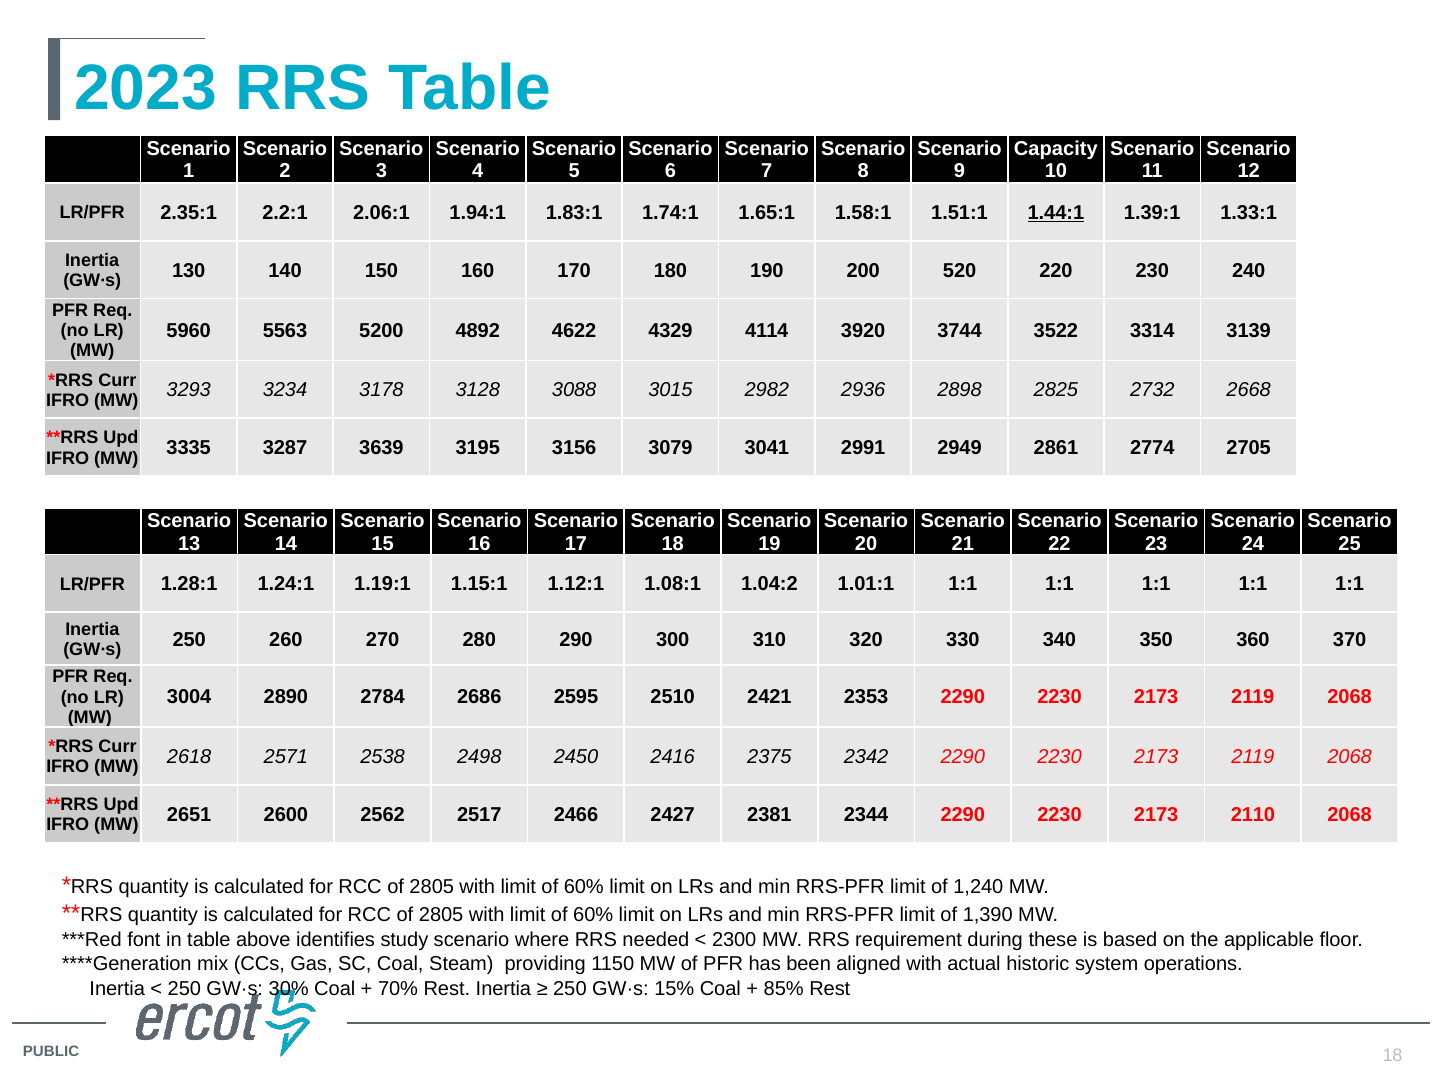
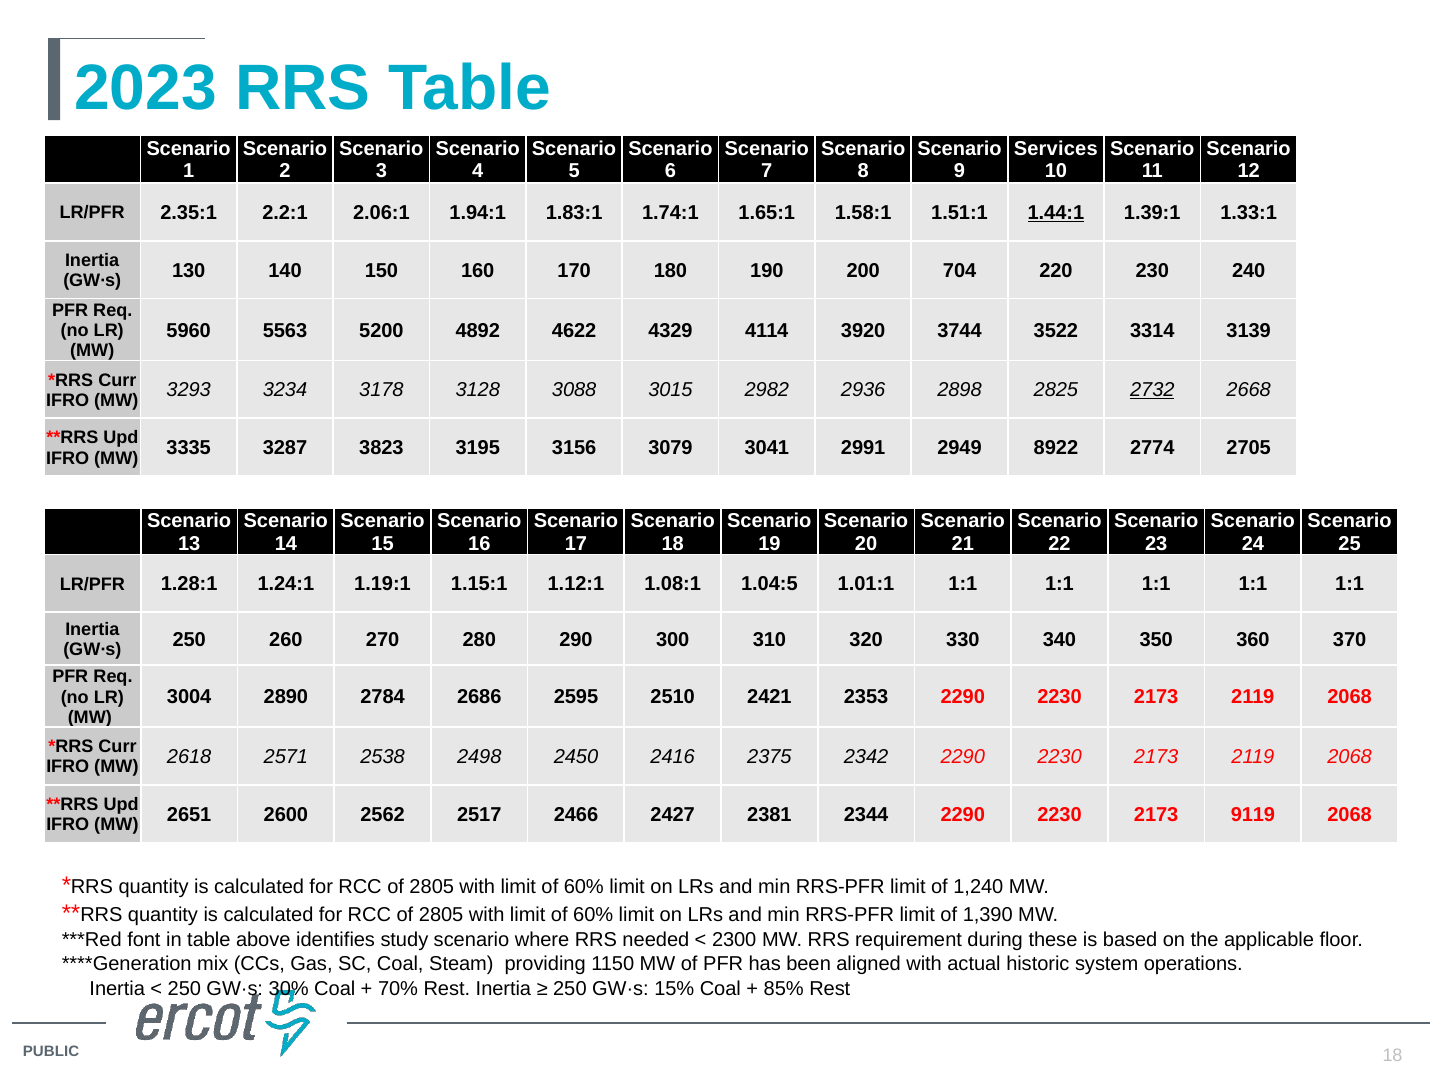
Capacity: Capacity -> Services
520: 520 -> 704
2732 underline: none -> present
3639: 3639 -> 3823
2861: 2861 -> 8922
1.04:2: 1.04:2 -> 1.04:5
2110: 2110 -> 9119
